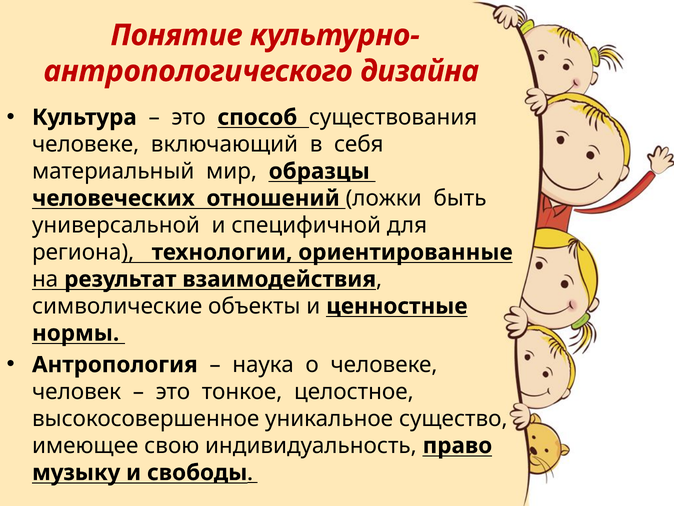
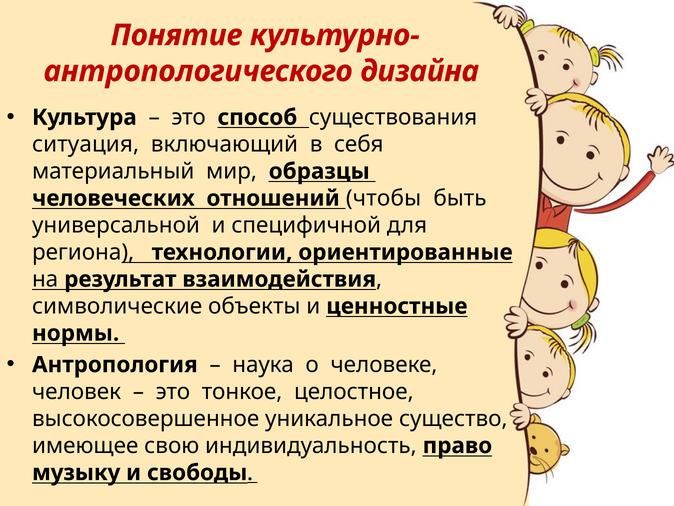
человеке at (86, 144): человеке -> ситуация
ложки: ложки -> чтобы
